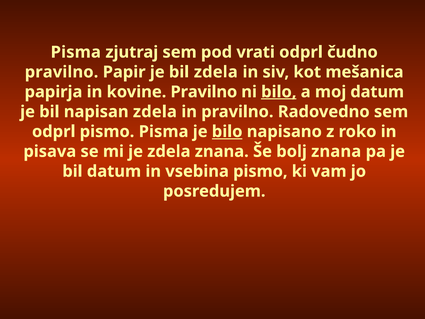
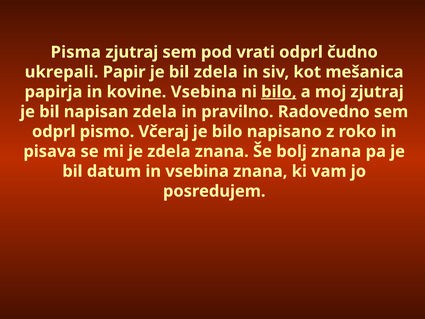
pravilno at (62, 72): pravilno -> ukrepali
kovine Pravilno: Pravilno -> Vsebina
moj datum: datum -> zjutraj
pismo Pisma: Pisma -> Včeraj
bilo at (227, 131) underline: present -> none
vsebina pismo: pismo -> znana
